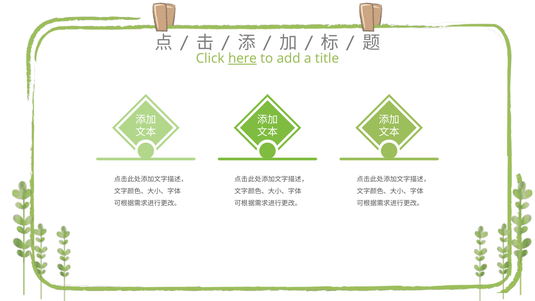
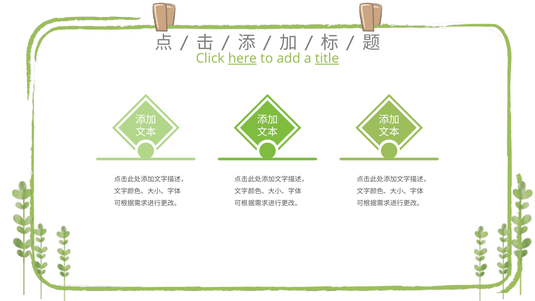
title underline: none -> present
